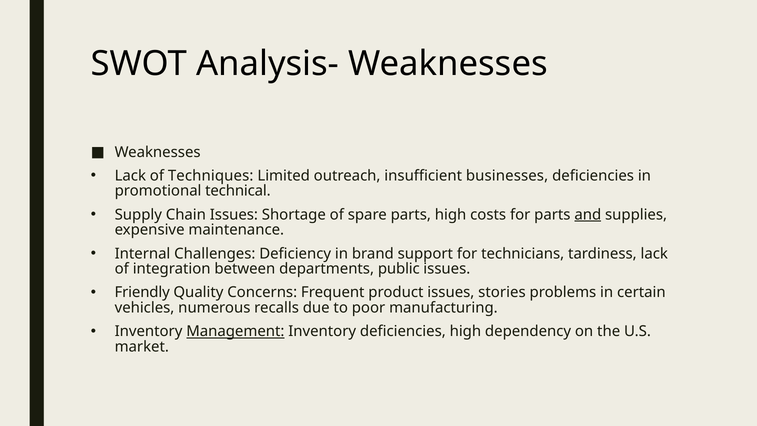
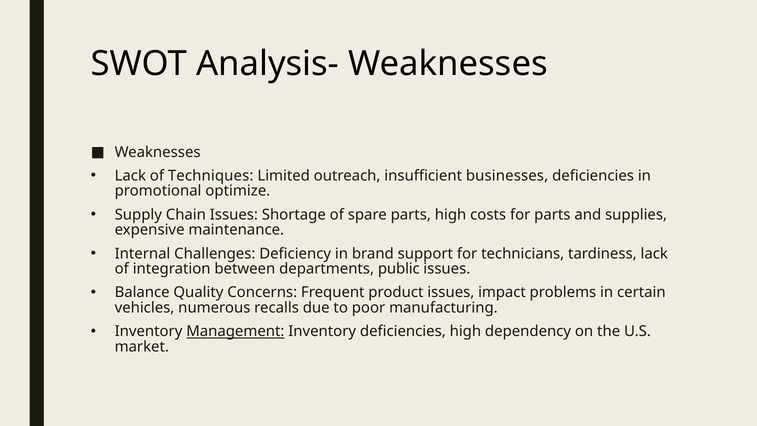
technical: technical -> optimize
and underline: present -> none
Friendly: Friendly -> Balance
stories: stories -> impact
